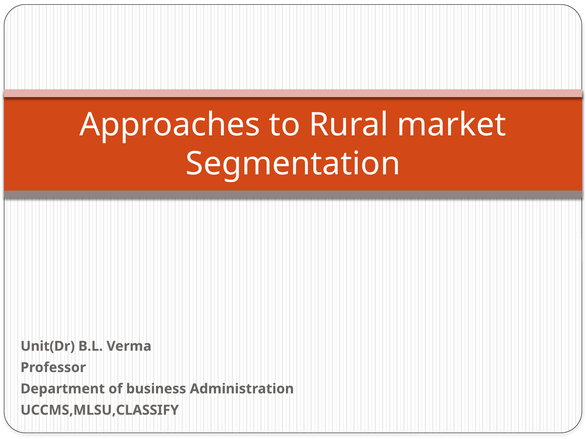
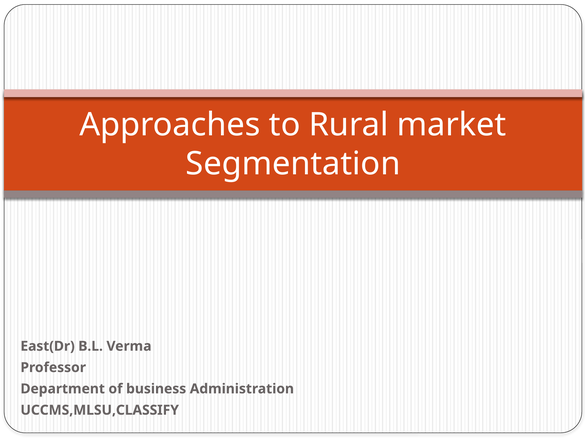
Unit(Dr: Unit(Dr -> East(Dr
